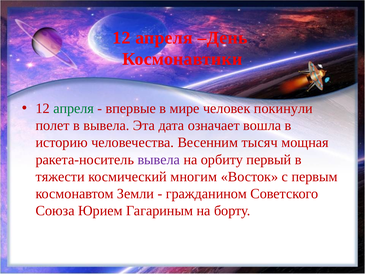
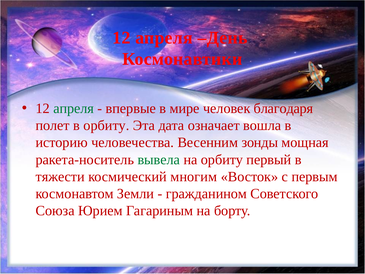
покинули: покинули -> благодаря
в вывела: вывела -> орбиту
тысяч: тысяч -> зонды
вывела at (159, 159) colour: purple -> green
